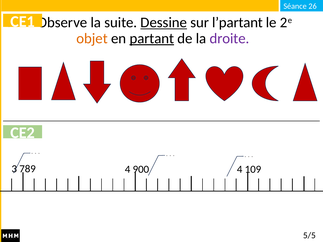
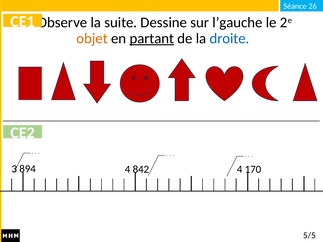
Dessine underline: present -> none
l’partant: l’partant -> l’gauche
droite colour: purple -> blue
789: 789 -> 894
900: 900 -> 842
109: 109 -> 170
